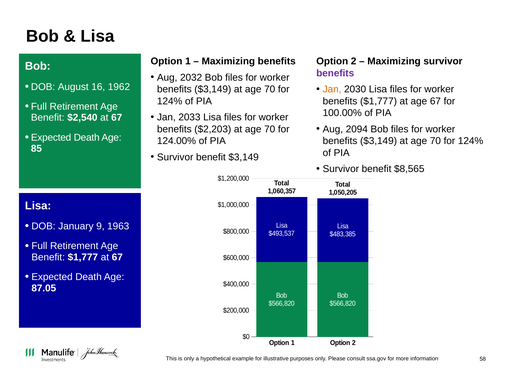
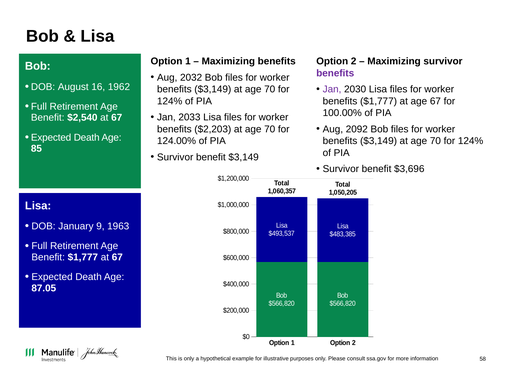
Jan at (332, 89) colour: orange -> purple
2094: 2094 -> 2092
$8,565: $8,565 -> $3,696
